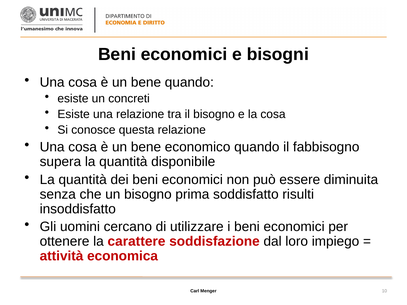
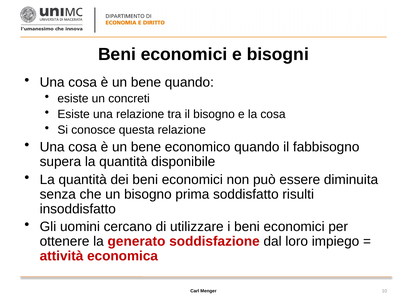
carattere: carattere -> generato
